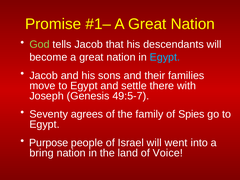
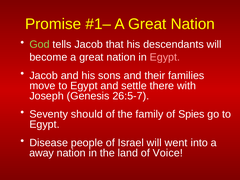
Egypt at (165, 57) colour: light blue -> pink
49:5-7: 49:5-7 -> 26:5-7
agrees: agrees -> should
Purpose: Purpose -> Disease
bring: bring -> away
